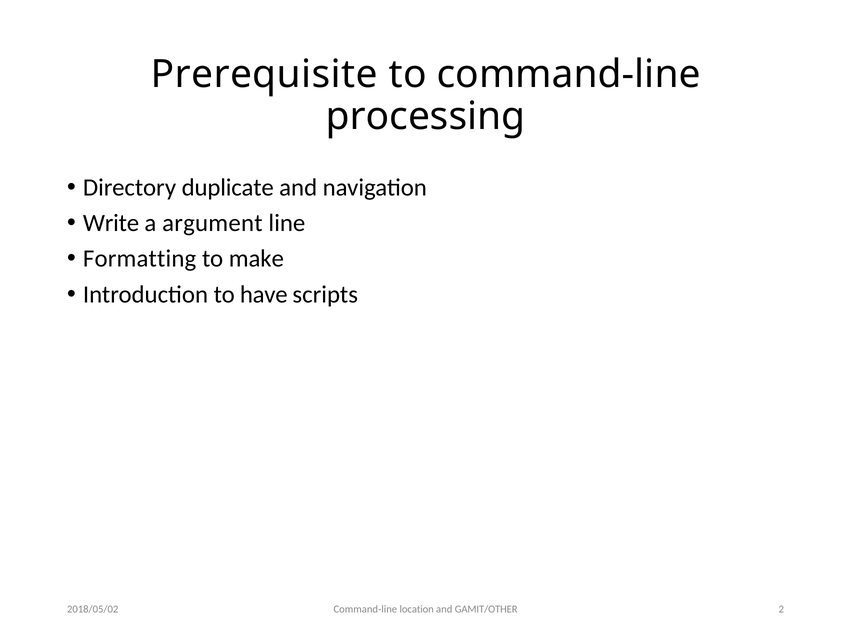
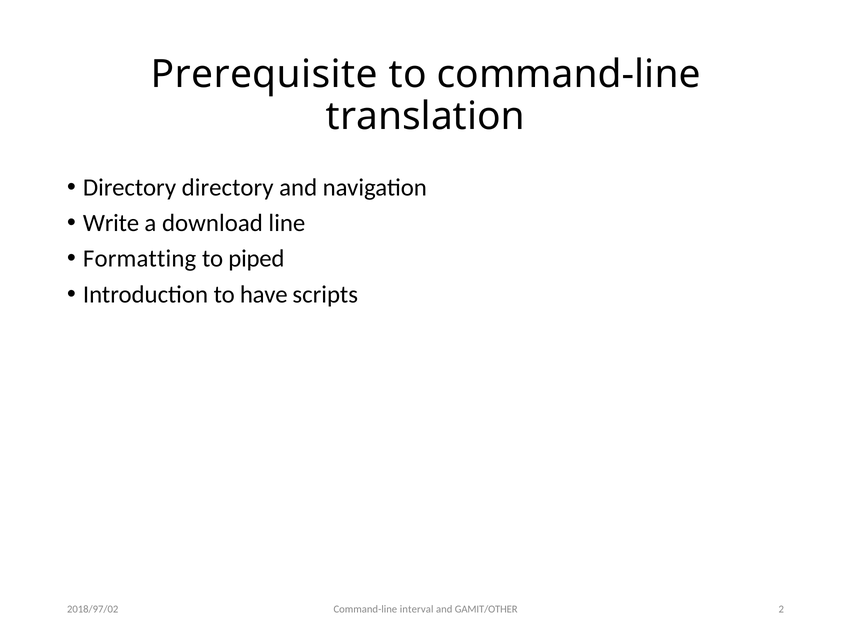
processing: processing -> translation
Directory duplicate: duplicate -> directory
argument: argument -> download
make: make -> piped
location: location -> interval
2018/05/02: 2018/05/02 -> 2018/97/02
